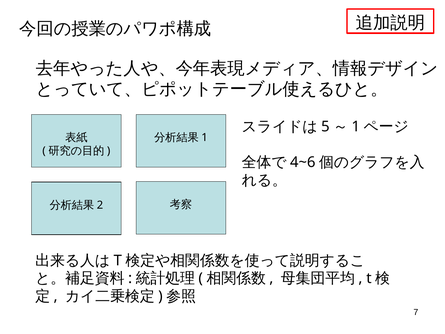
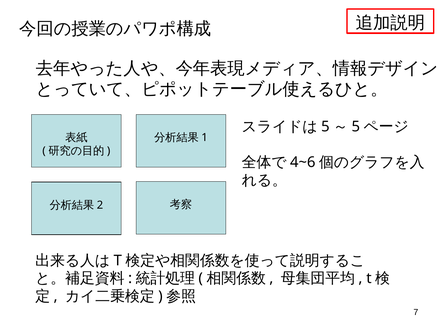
1 at (356, 127): 1 -> 5
